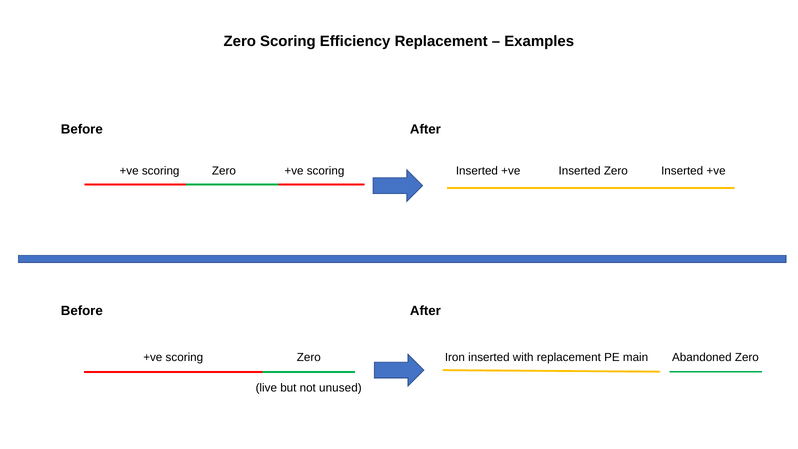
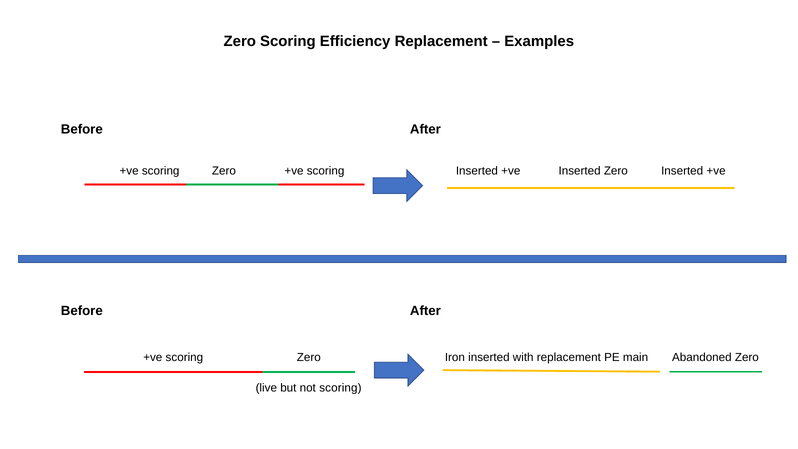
not unused: unused -> scoring
